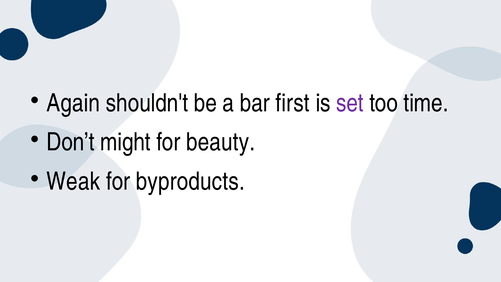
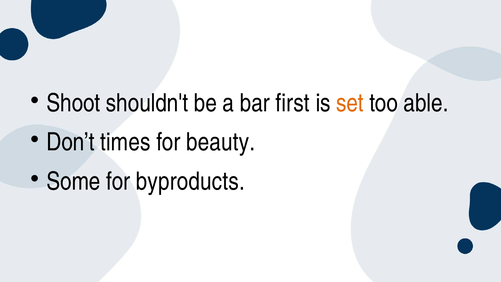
Again: Again -> Shoot
set colour: purple -> orange
time: time -> able
might: might -> times
Weak: Weak -> Some
